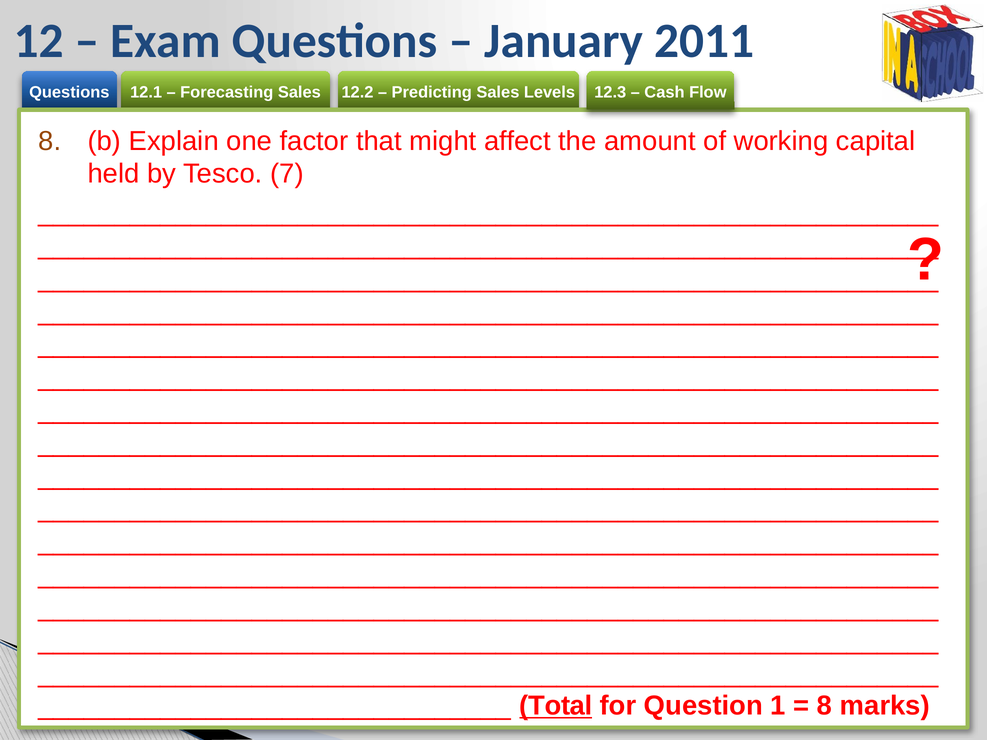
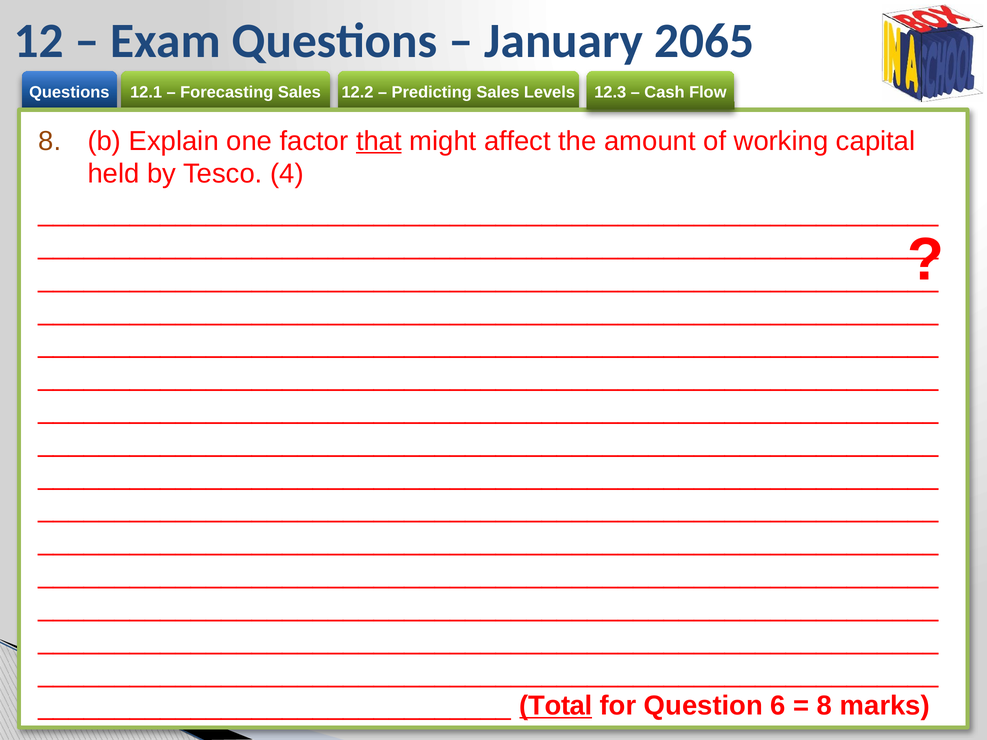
2011: 2011 -> 2065
that underline: none -> present
7: 7 -> 4
1: 1 -> 6
